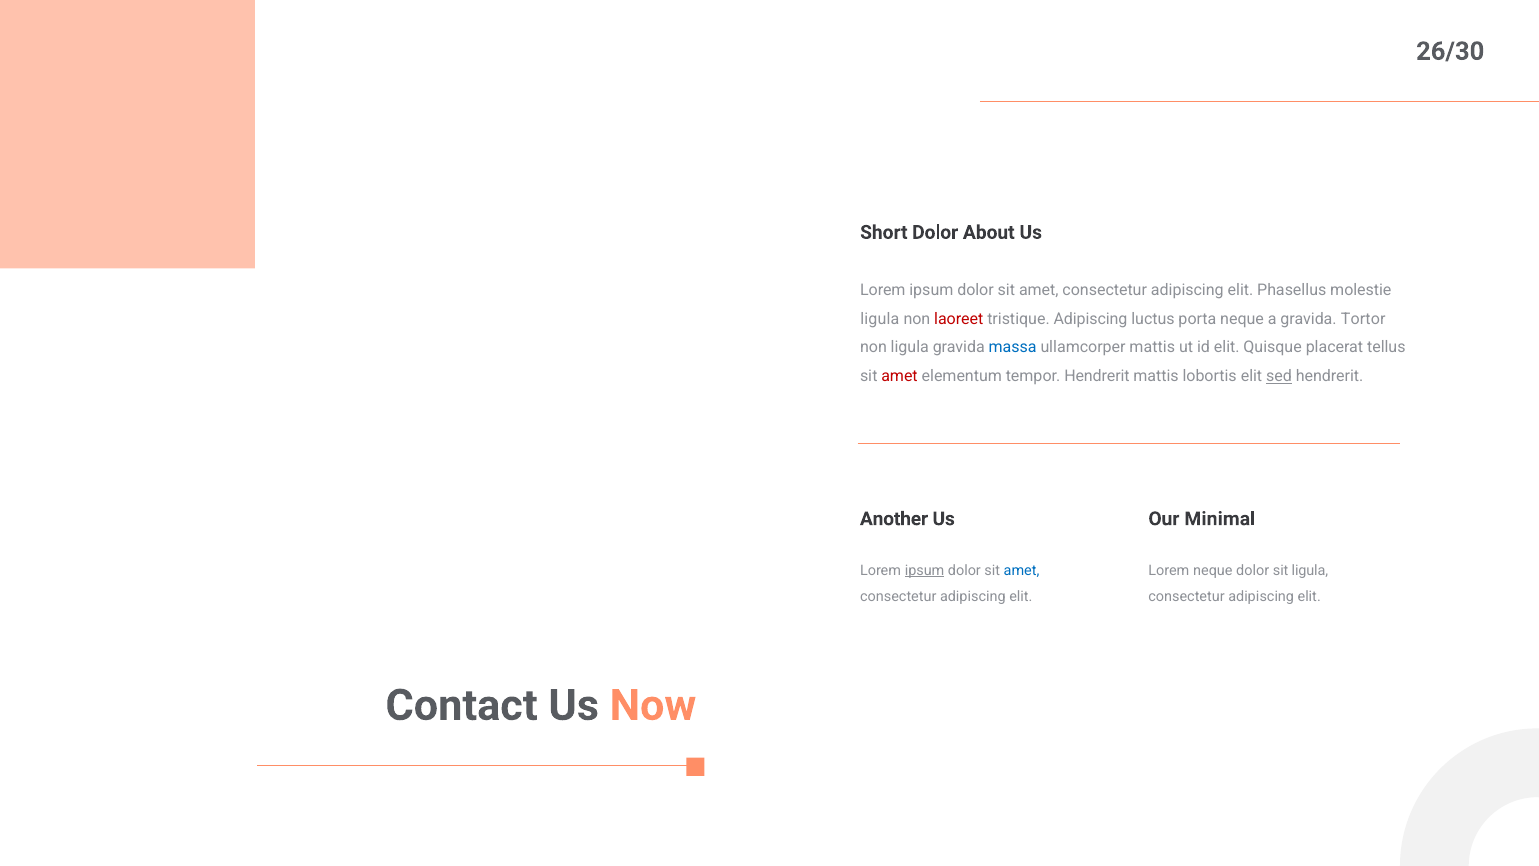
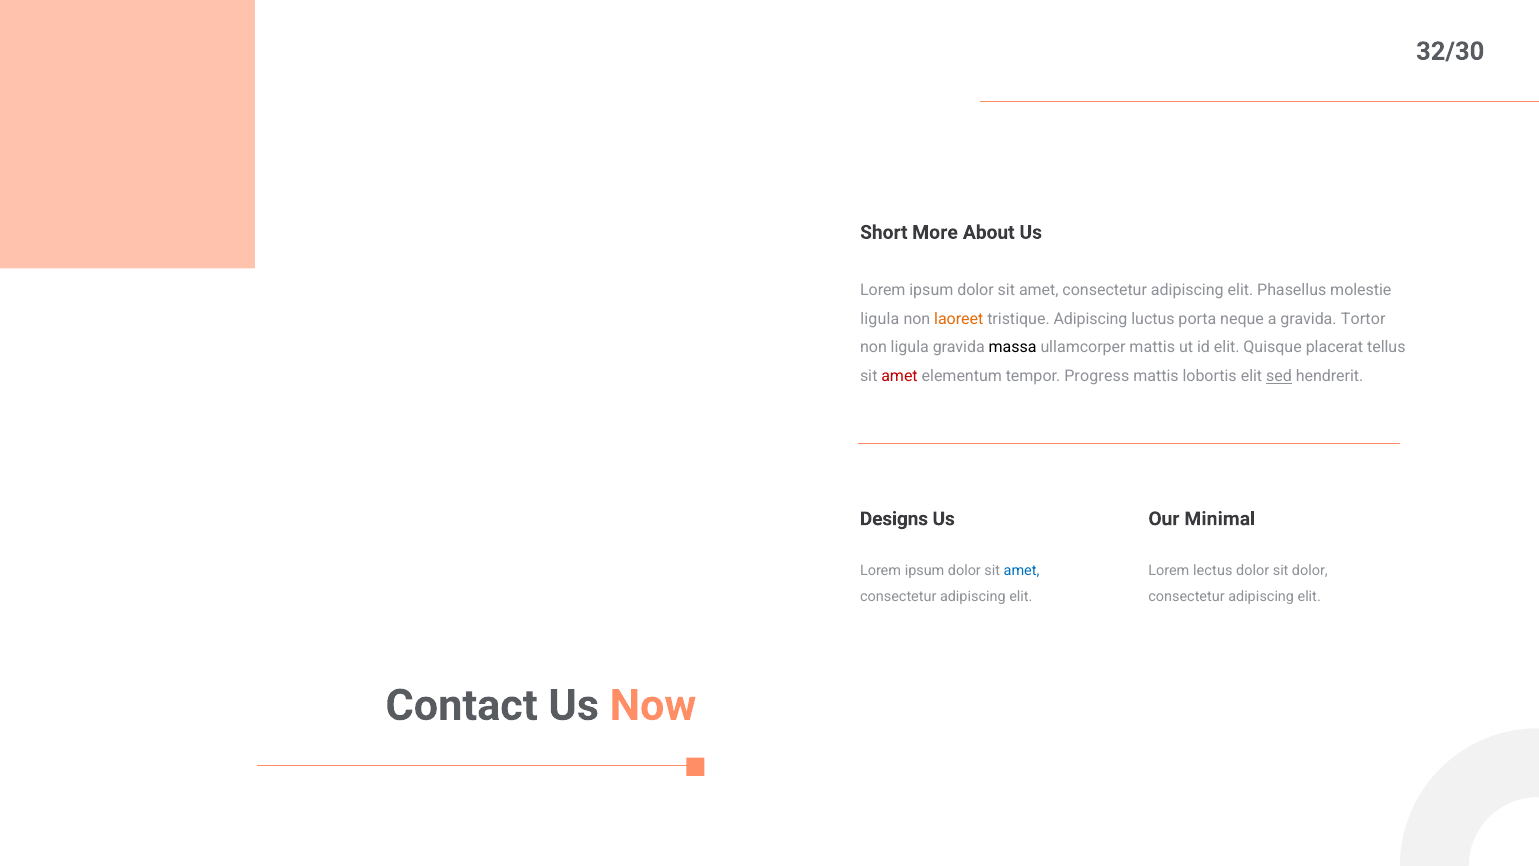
26/30: 26/30 -> 32/30
Short Dolor: Dolor -> More
laoreet colour: red -> orange
massa colour: blue -> black
tempor Hendrerit: Hendrerit -> Progress
Another: Another -> Designs
ipsum at (925, 570) underline: present -> none
Lorem neque: neque -> lectus
sit ligula: ligula -> dolor
